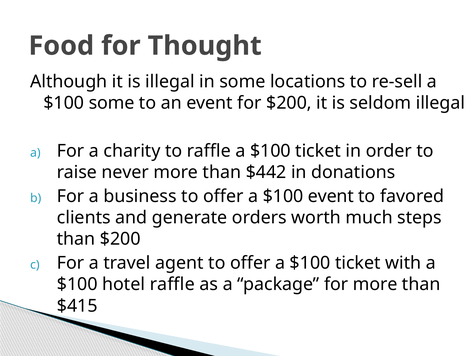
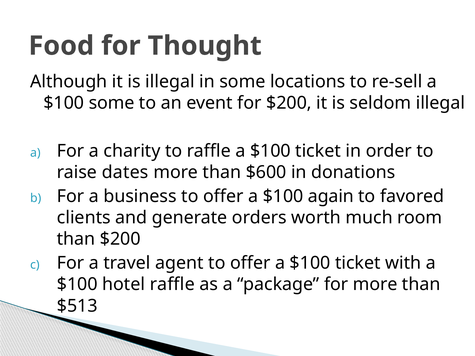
never: never -> dates
$442: $442 -> $600
$100 event: event -> again
steps: steps -> room
$415: $415 -> $513
